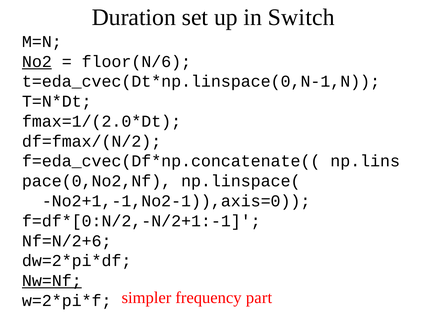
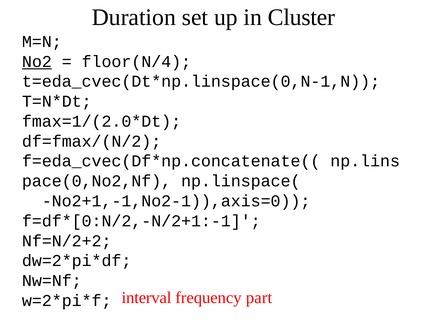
Switch: Switch -> Cluster
floor(N/6: floor(N/6 -> floor(N/4
Nf=N/2+6: Nf=N/2+6 -> Nf=N/2+2
Nw=Nf underline: present -> none
simpler: simpler -> interval
